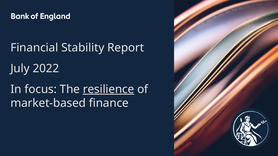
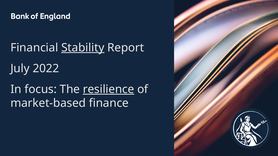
Stability underline: none -> present
